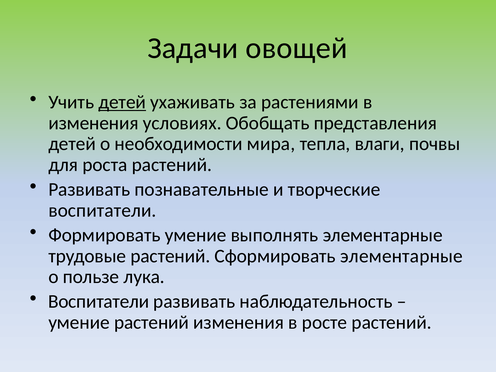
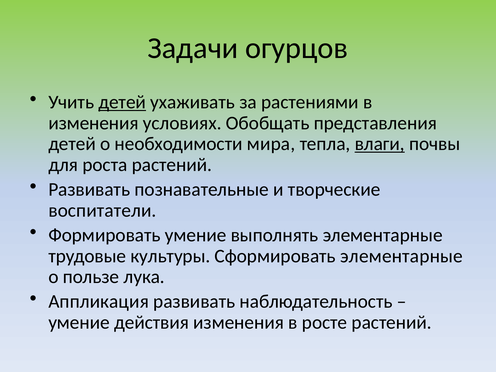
овощей: овощей -> огурцов
влаги underline: none -> present
трудовые растений: растений -> культуры
Воспитатели at (99, 302): Воспитатели -> Аппликация
умение растений: растений -> действия
